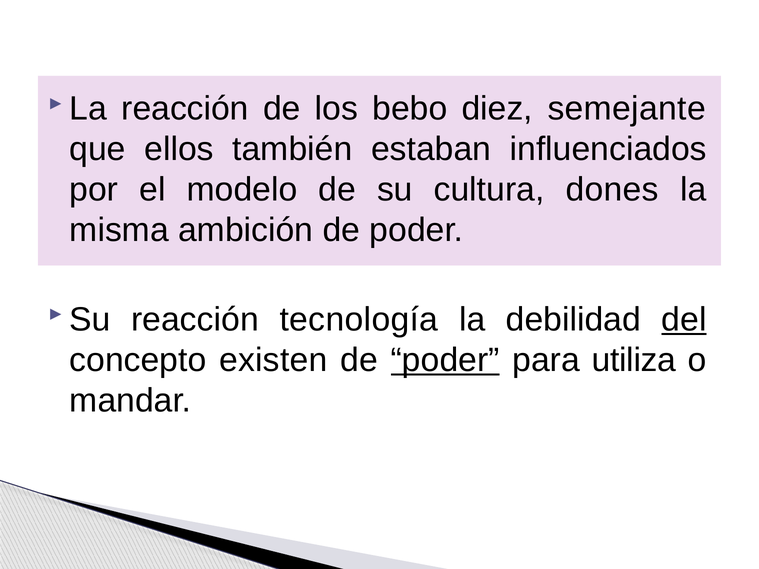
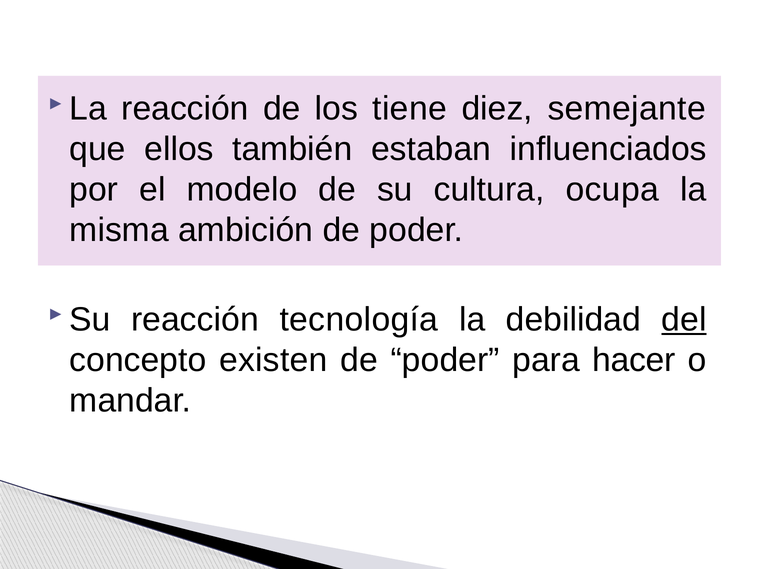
bebo: bebo -> tiene
dones: dones -> ocupa
poder at (445, 360) underline: present -> none
utiliza: utiliza -> hacer
